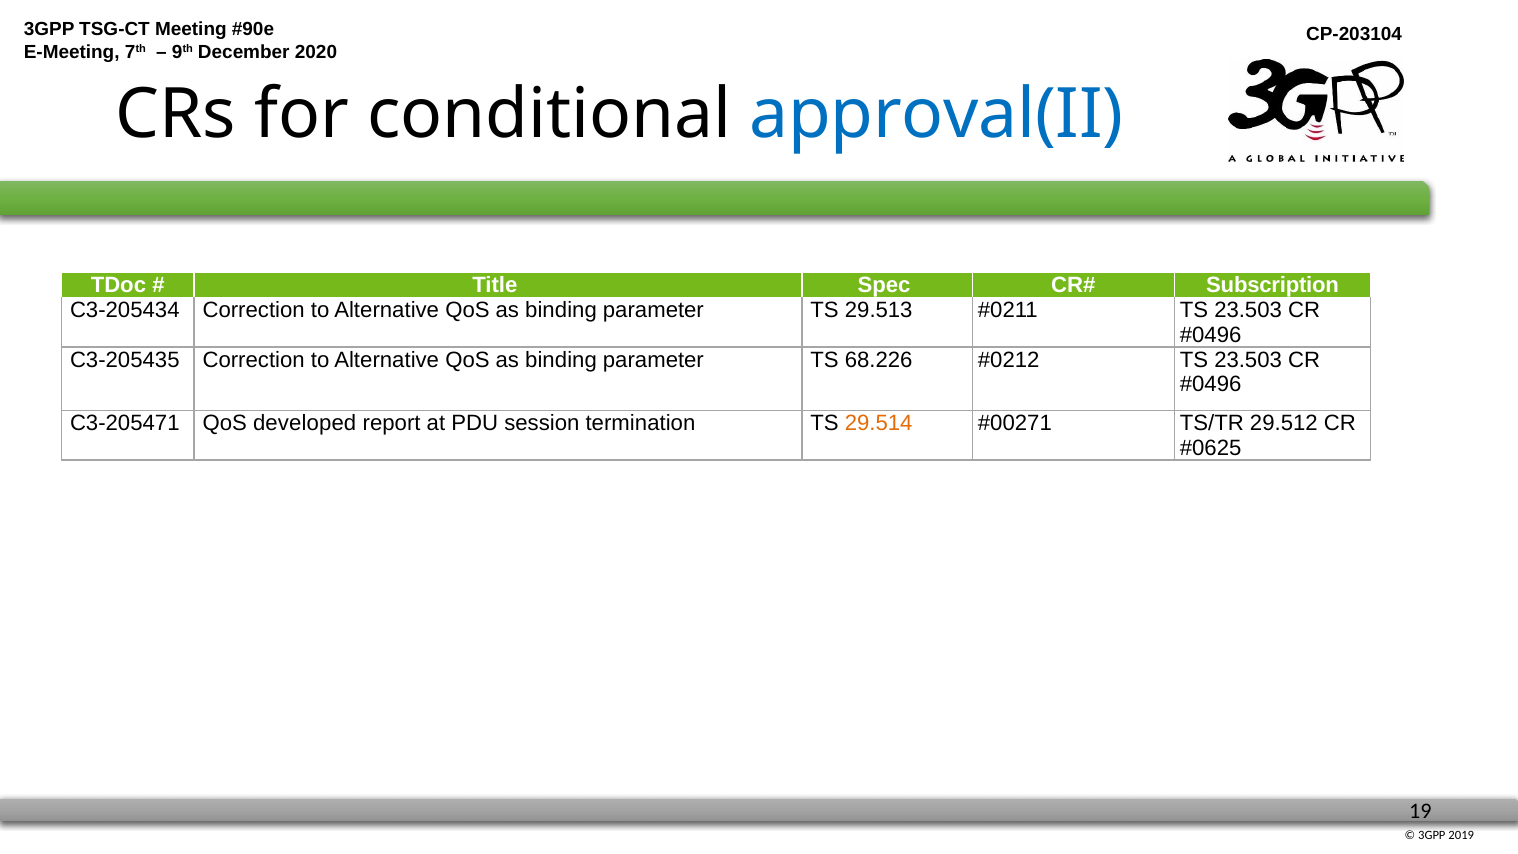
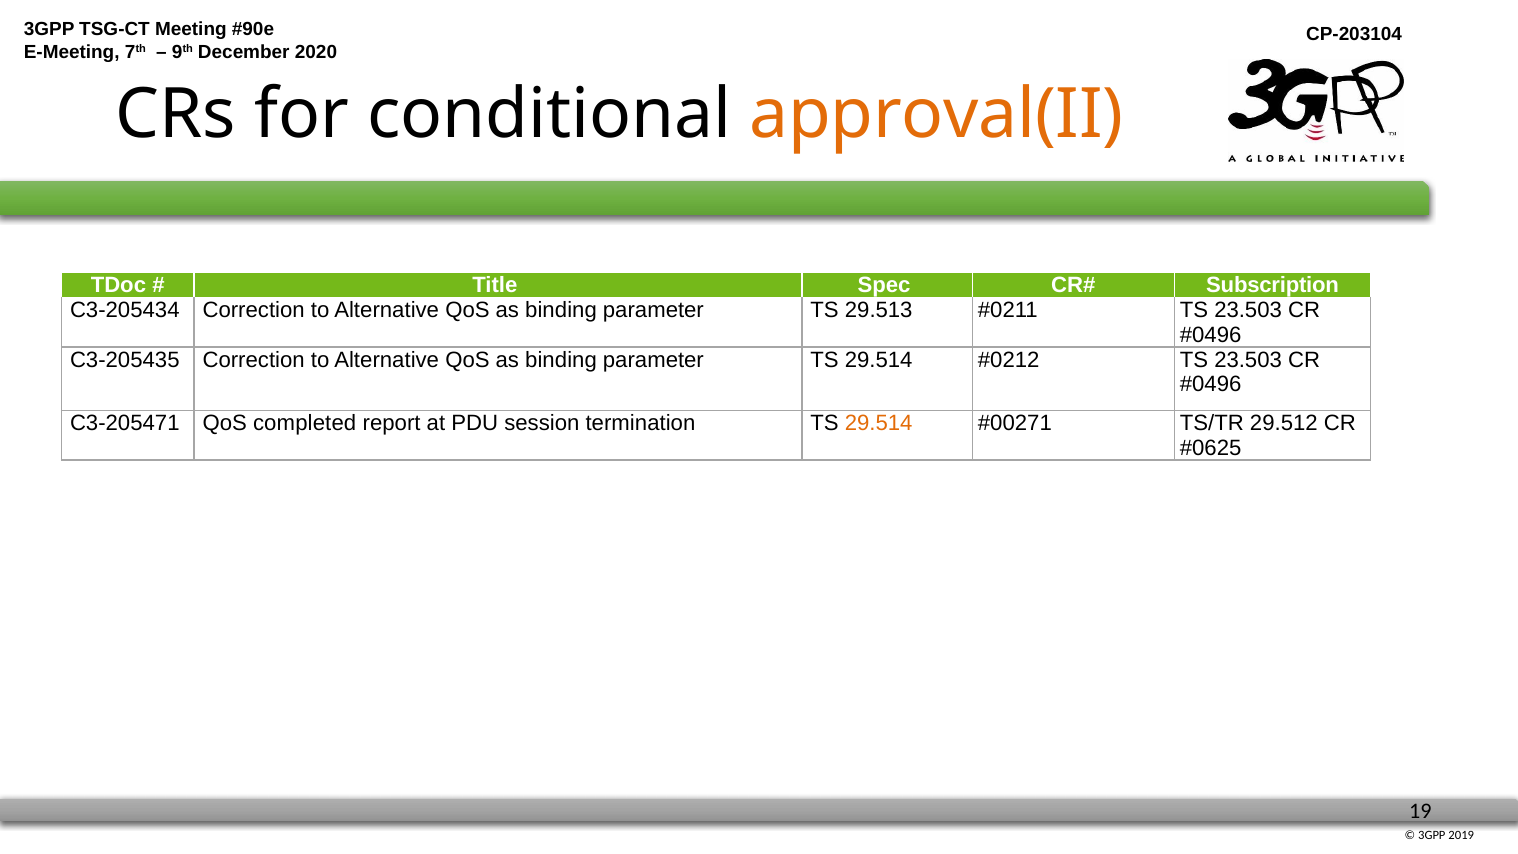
approval(II colour: blue -> orange
parameter TS 68.226: 68.226 -> 29.514
developed: developed -> completed
